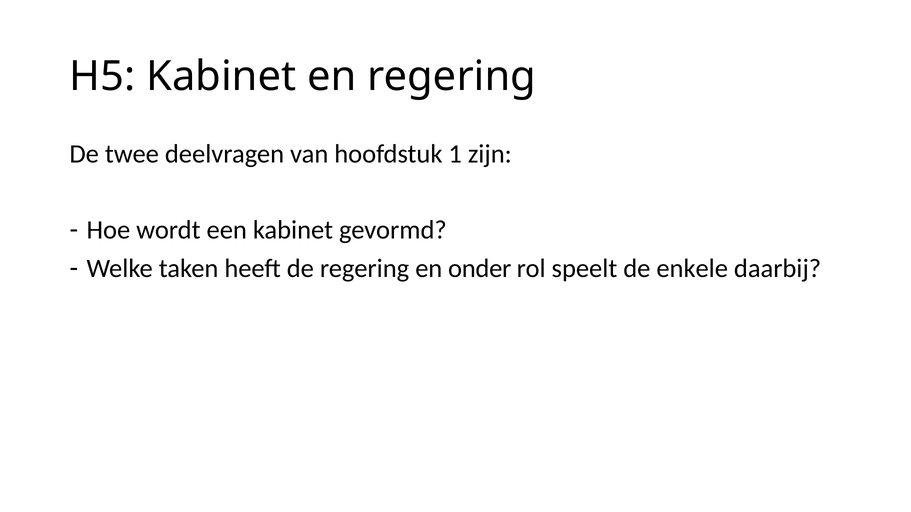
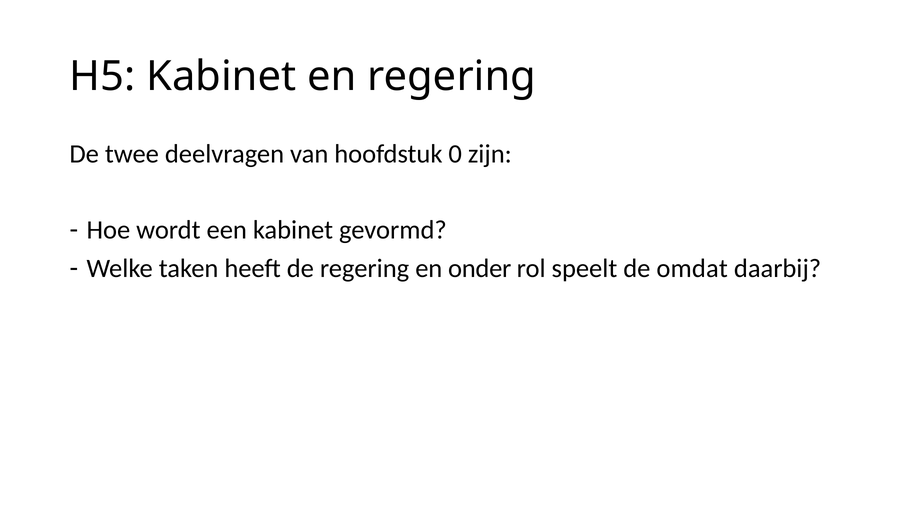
1: 1 -> 0
enkele: enkele -> omdat
